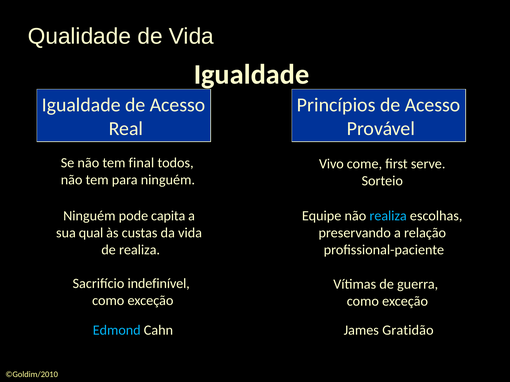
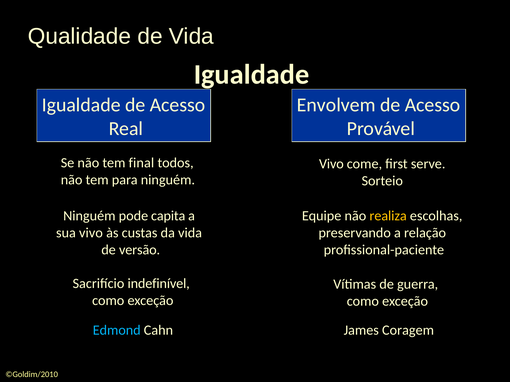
Princípios: Princípios -> Envolvem
realiza at (388, 216) colour: light blue -> yellow
sua qual: qual -> vivo
de realiza: realiza -> versão
Gratidão: Gratidão -> Coragem
